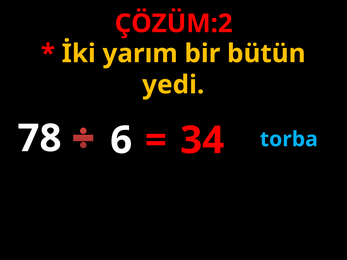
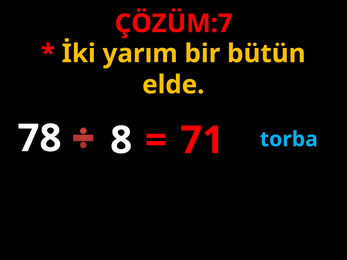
ÇÖZÜM:2: ÇÖZÜM:2 -> ÇÖZÜM:7
yedi: yedi -> elde
6: 6 -> 8
34: 34 -> 71
